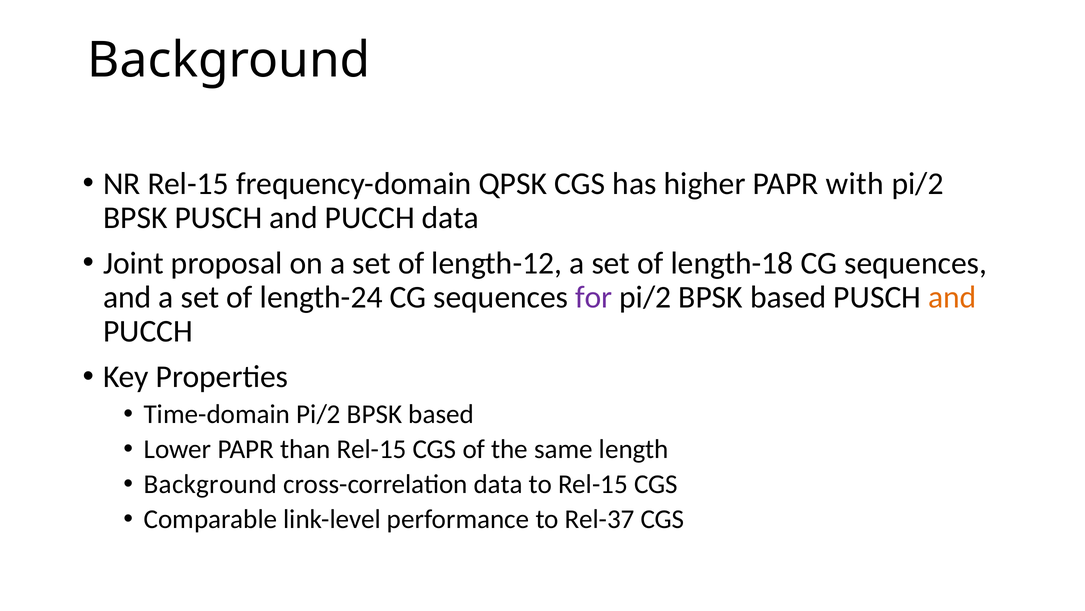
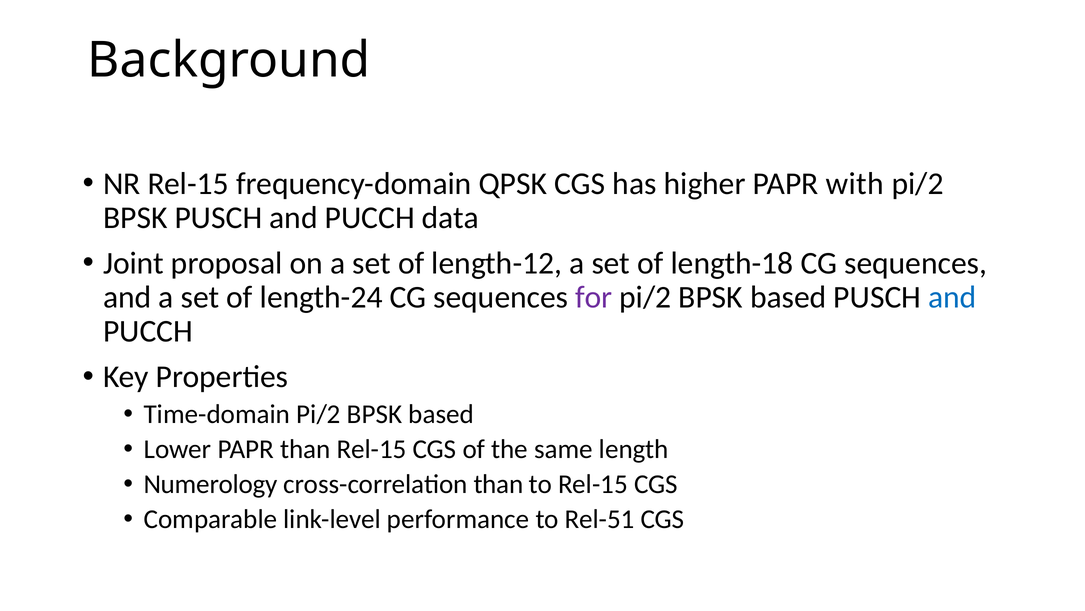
and at (952, 297) colour: orange -> blue
Background at (210, 484): Background -> Numerology
cross-correlation data: data -> than
Rel-37: Rel-37 -> Rel-51
